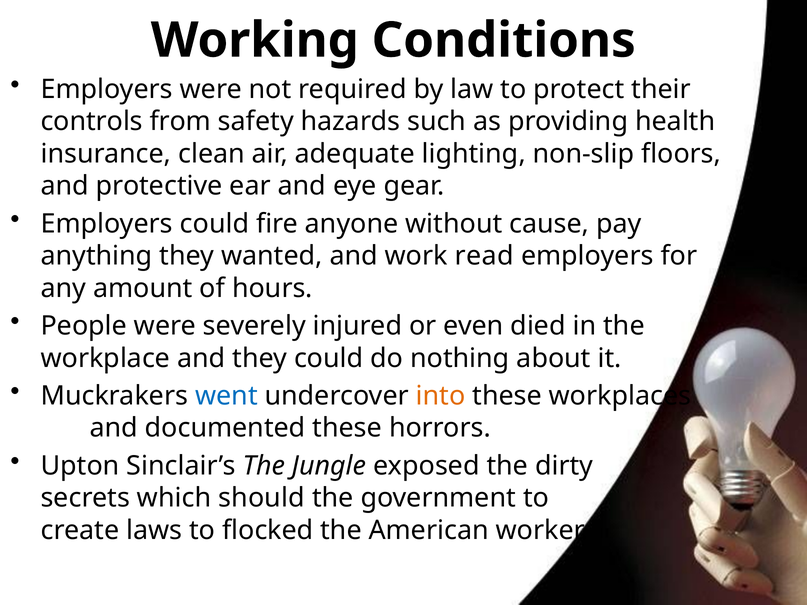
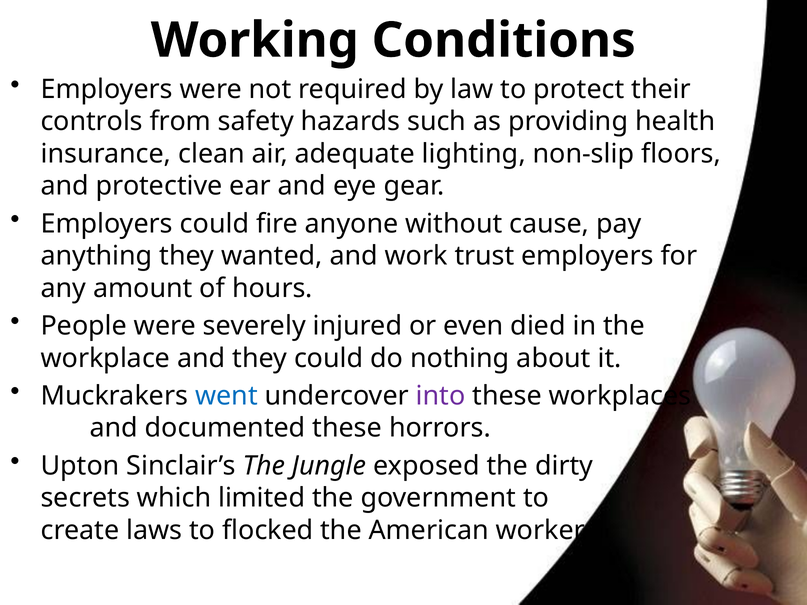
read: read -> trust
into colour: orange -> purple
should: should -> limited
